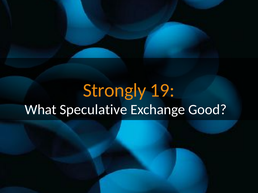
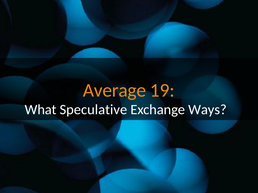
Strongly: Strongly -> Average
Good: Good -> Ways
